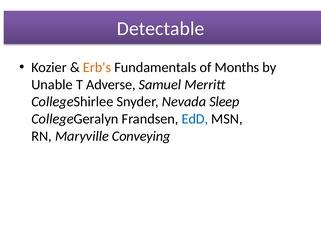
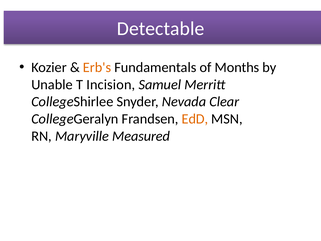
Adverse: Adverse -> Incision
Sleep: Sleep -> Clear
EdD colour: blue -> orange
Conveying: Conveying -> Measured
